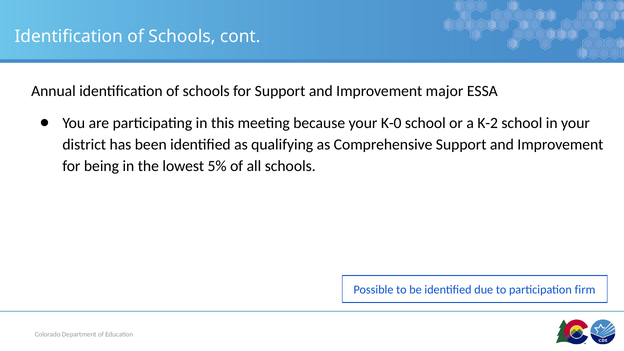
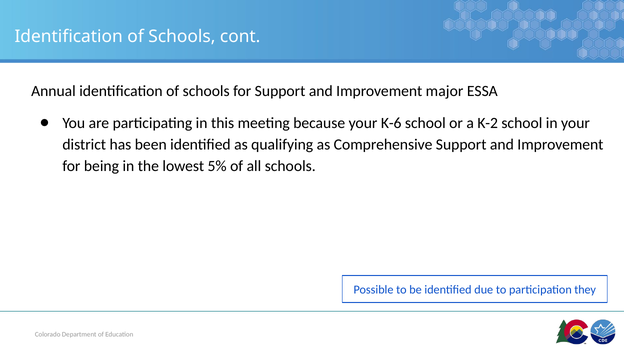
K-0: K-0 -> K-6
firm: firm -> they
